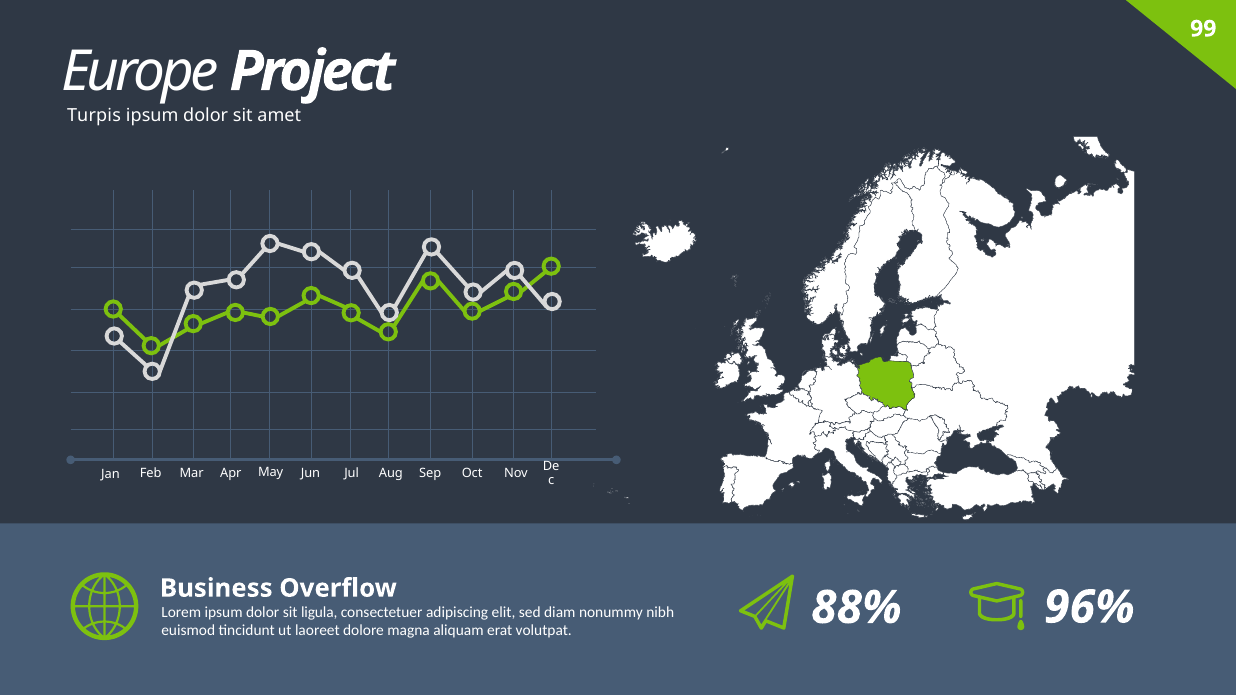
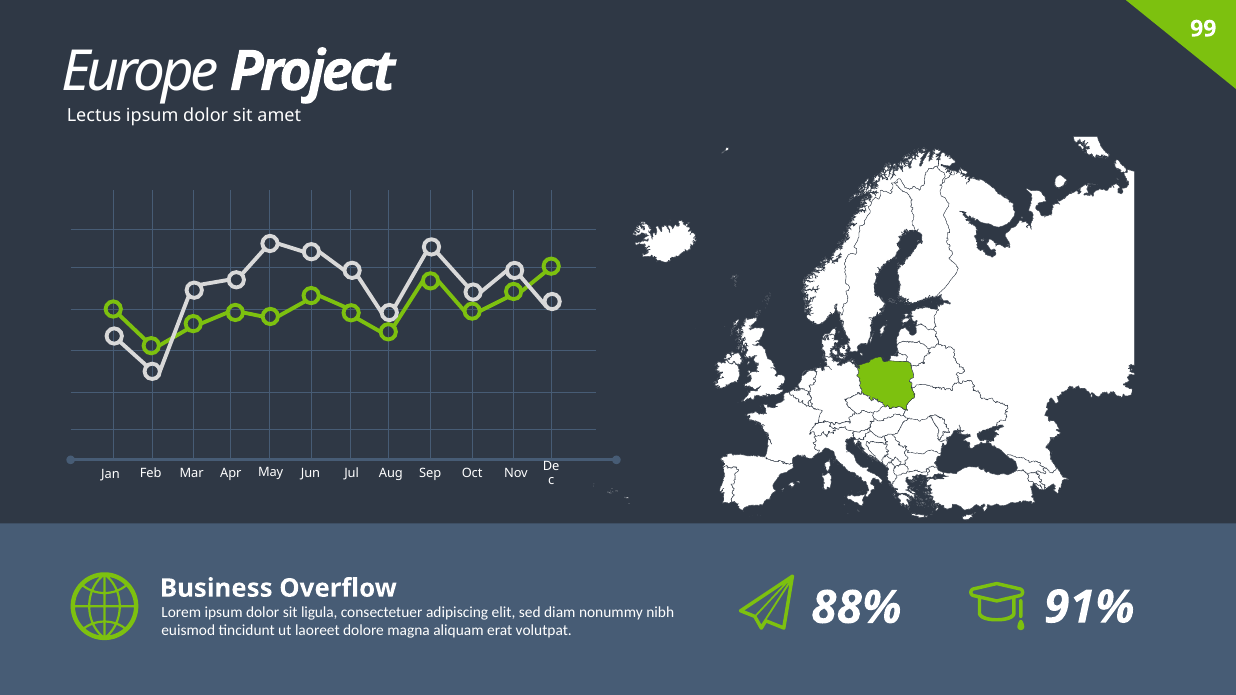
Turpis: Turpis -> Lectus
96%: 96% -> 91%
